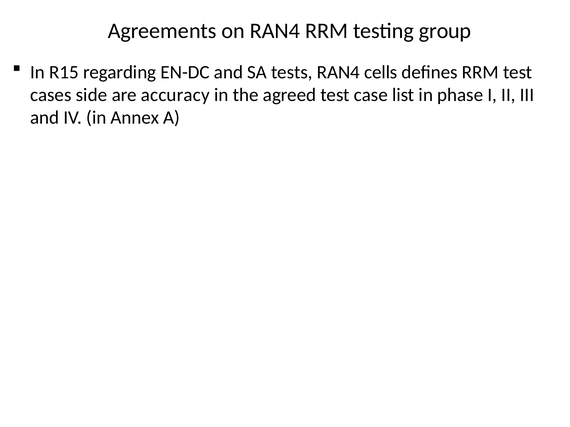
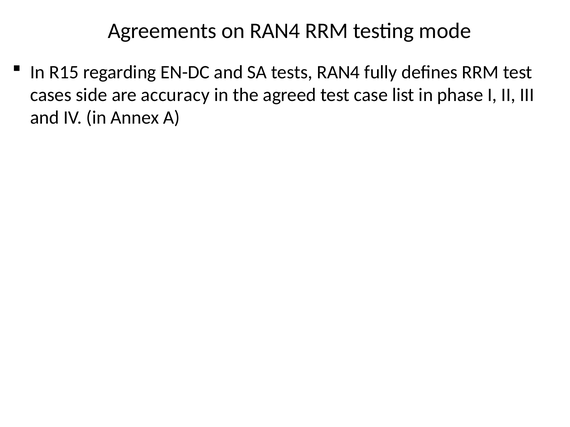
group: group -> mode
cells: cells -> fully
